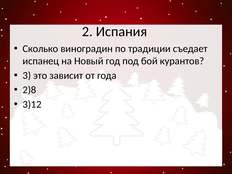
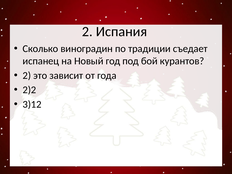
3 at (27, 75): 3 -> 2
2)8: 2)8 -> 2)2
